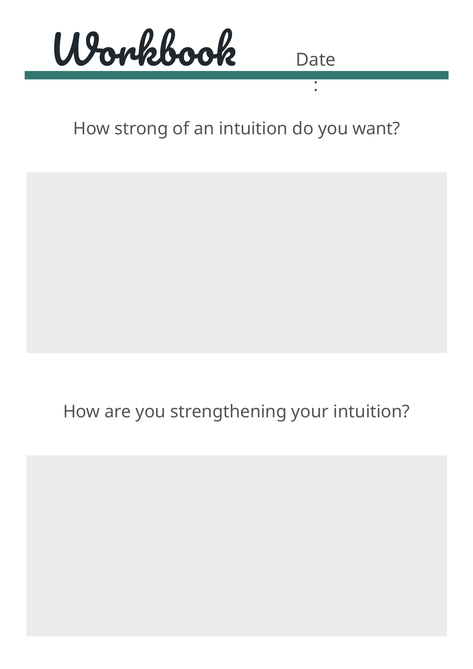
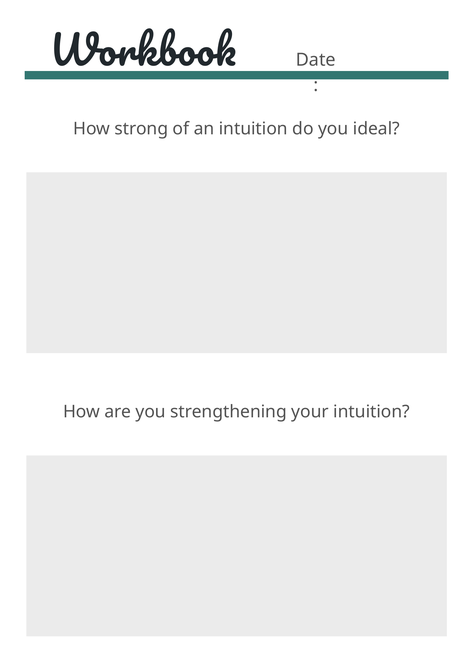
want: want -> ideal
